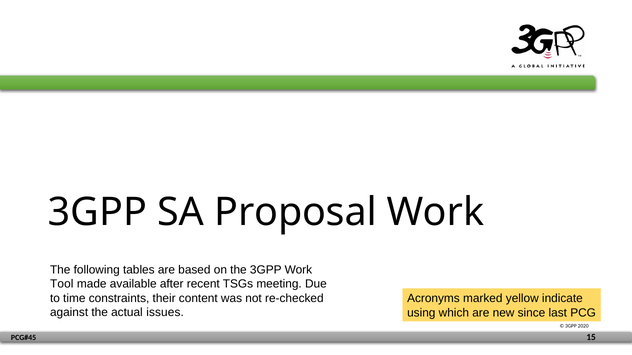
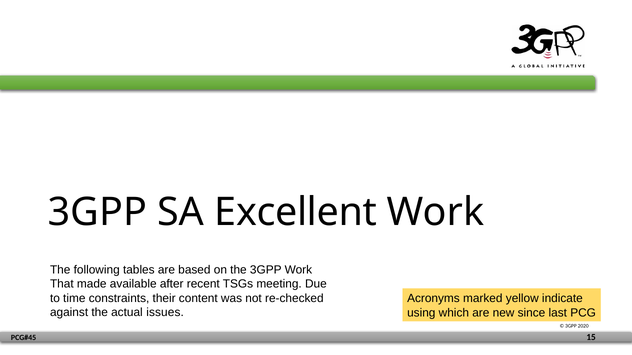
Proposal: Proposal -> Excellent
Tool: Tool -> That
